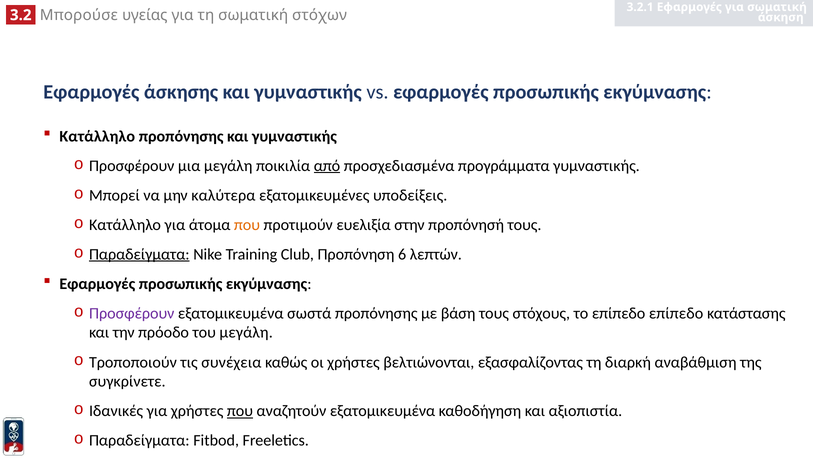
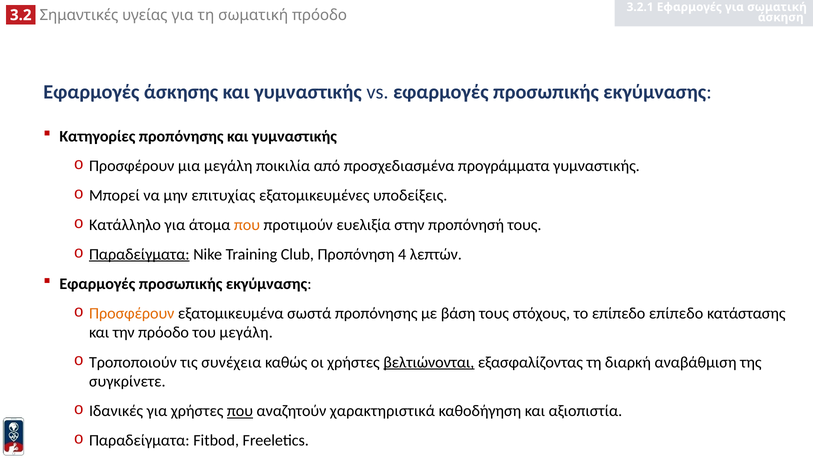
Μπορούσε: Μπορούσε -> Σημαντικές
σωματική στόχων: στόχων -> πρόοδο
Κατάλληλο at (97, 136): Κατάλληλο -> Κατηγορίες
από underline: present -> none
καλύτερα: καλύτερα -> επιτυχίας
6: 6 -> 4
Προσφέρουν at (132, 313) colour: purple -> orange
βελτιώνονται underline: none -> present
αναζητούν εξατομικευμένα: εξατομικευμένα -> χαρακτηριστικά
